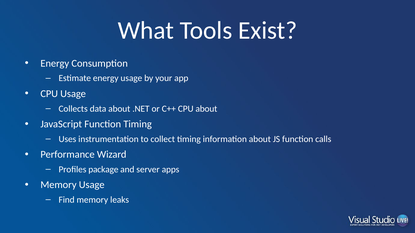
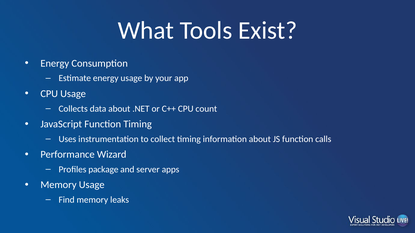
CPU about: about -> count
